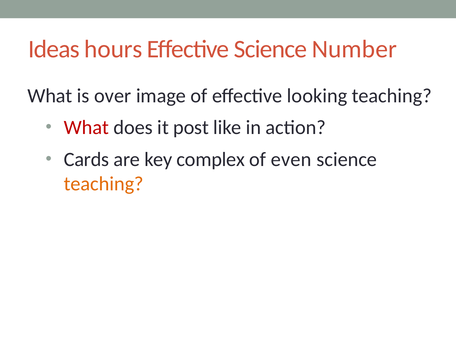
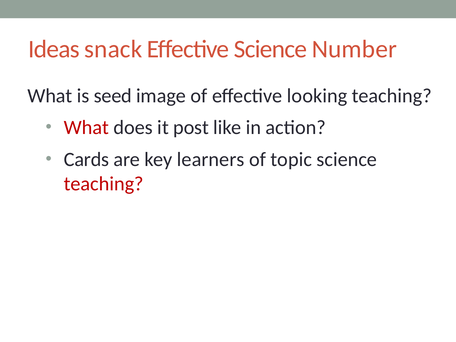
hours: hours -> snack
over: over -> seed
complex: complex -> learners
even: even -> topic
teaching at (104, 184) colour: orange -> red
